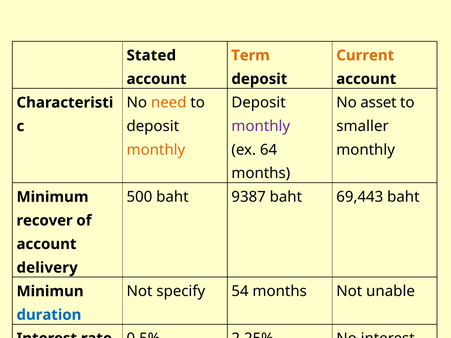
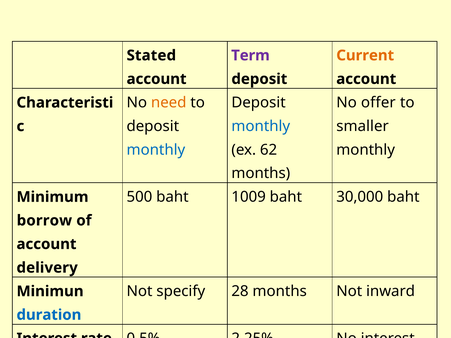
Term colour: orange -> purple
asset: asset -> offer
monthly at (261, 126) colour: purple -> blue
monthly at (156, 150) colour: orange -> blue
64: 64 -> 62
9387: 9387 -> 1009
69,443: 69,443 -> 30,000
recover: recover -> borrow
54: 54 -> 28
unable: unable -> inward
